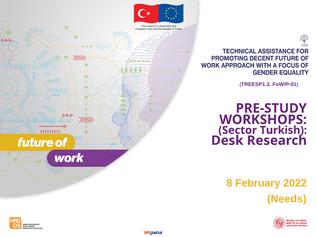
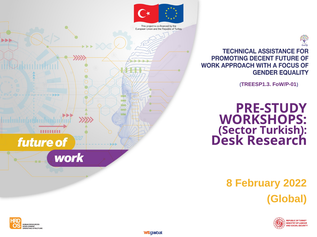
Needs: Needs -> Global
